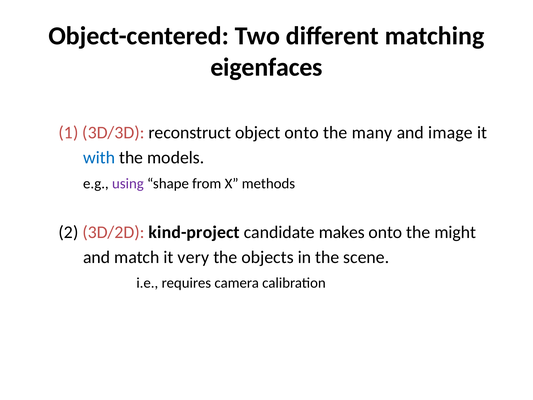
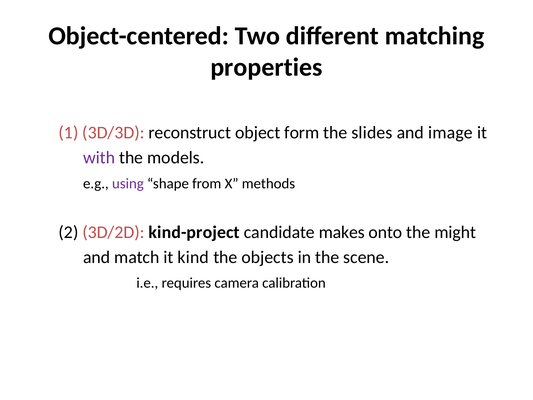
eigenfaces: eigenfaces -> properties
object onto: onto -> form
many: many -> slides
with colour: blue -> purple
very: very -> kind
